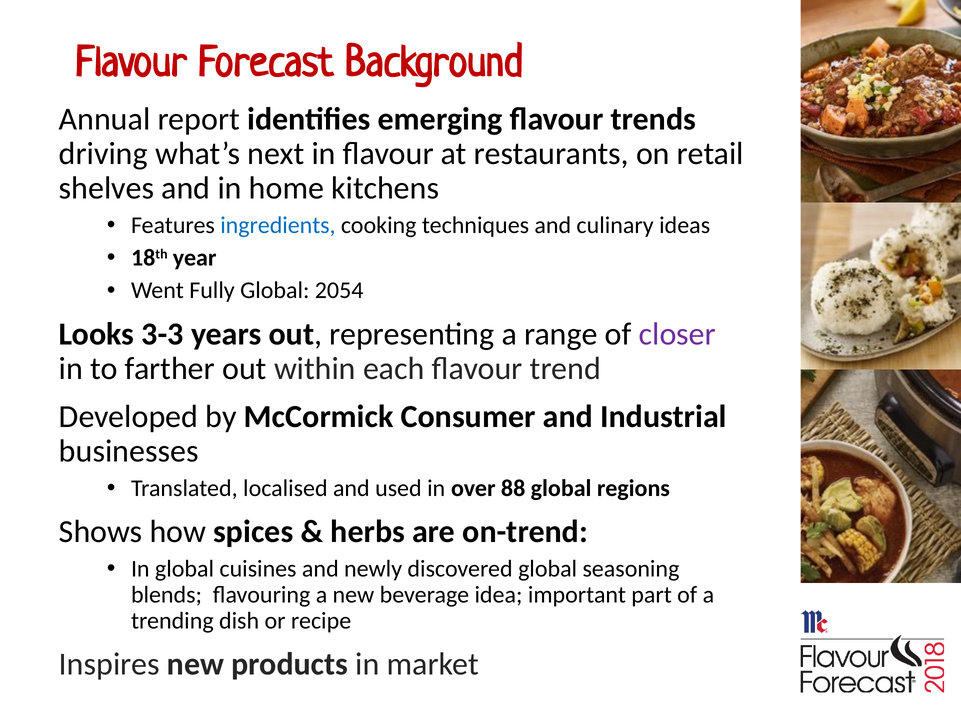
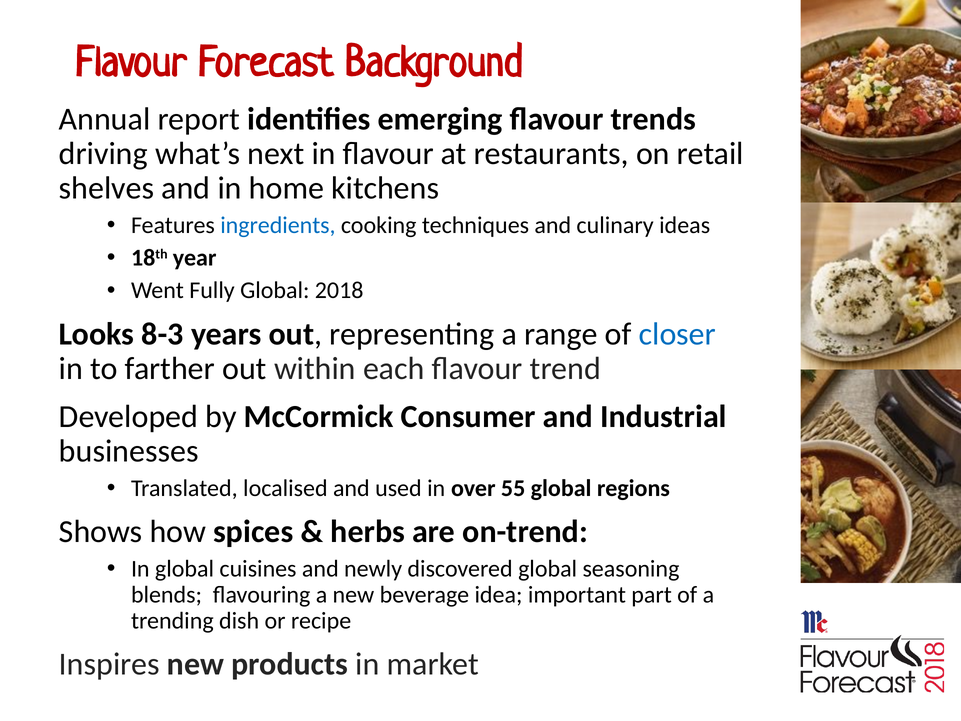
2054: 2054 -> 2018
3-3: 3-3 -> 8-3
closer colour: purple -> blue
88: 88 -> 55
